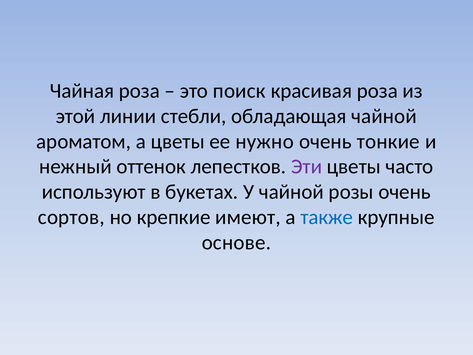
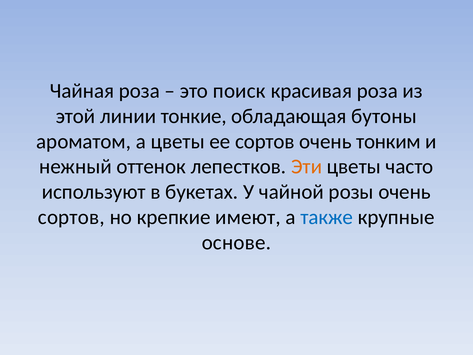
стебли: стебли -> тонкие
обладающая чайной: чайной -> бутоны
ее нужно: нужно -> сортов
тонкие: тонкие -> тонким
Эти colour: purple -> orange
